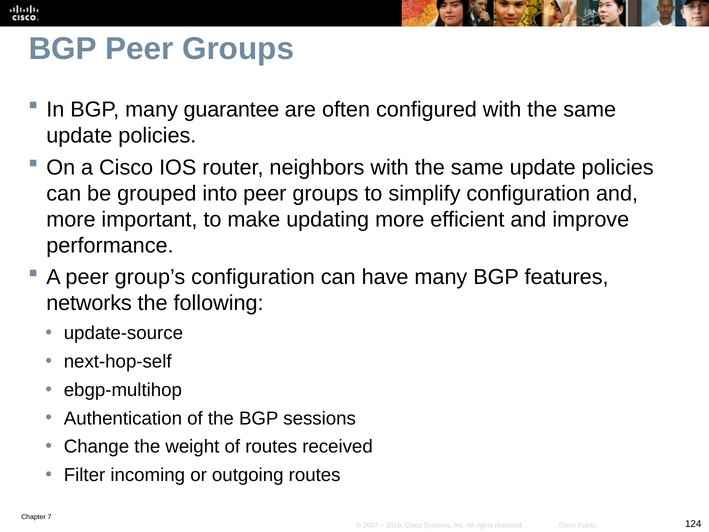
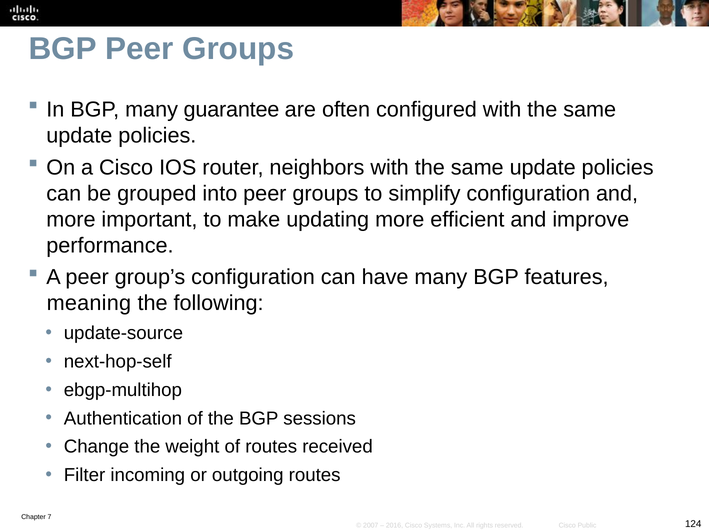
networks: networks -> meaning
